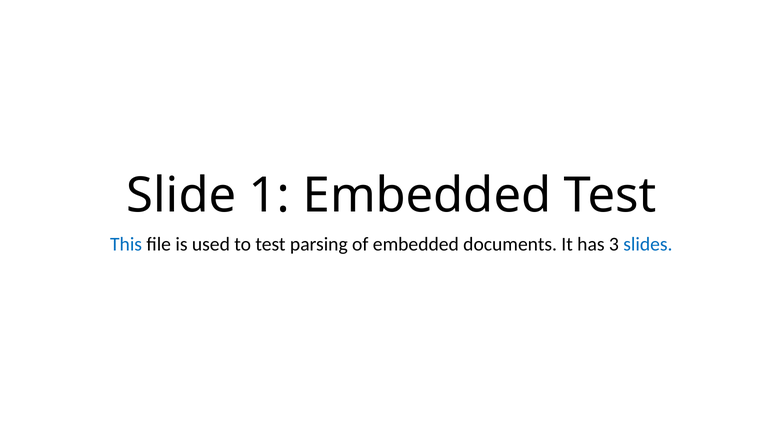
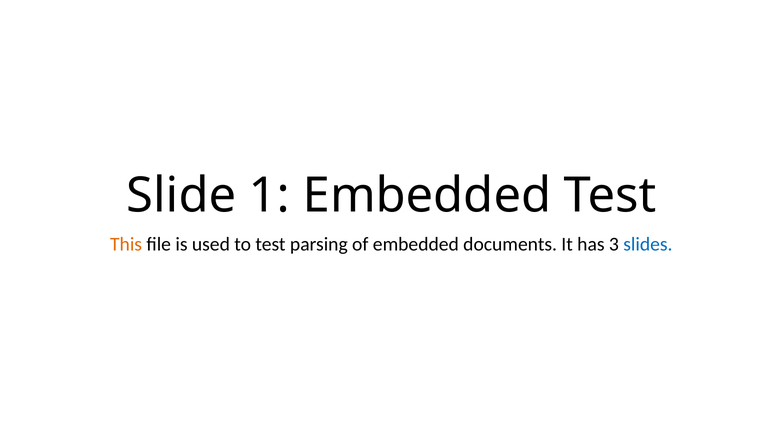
This colour: blue -> orange
